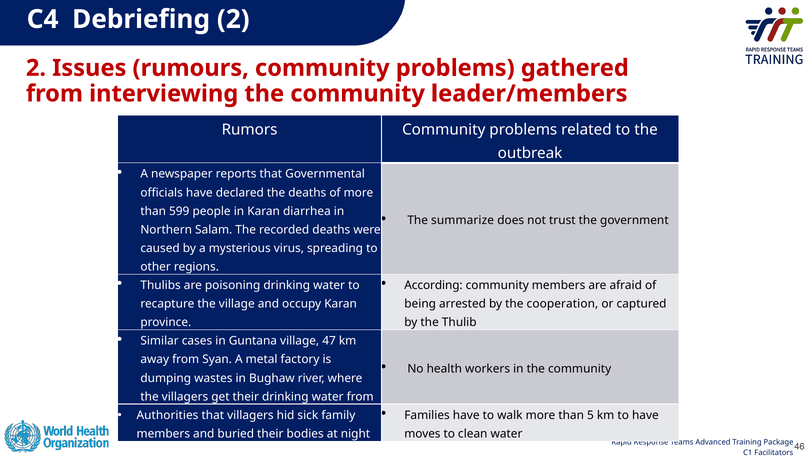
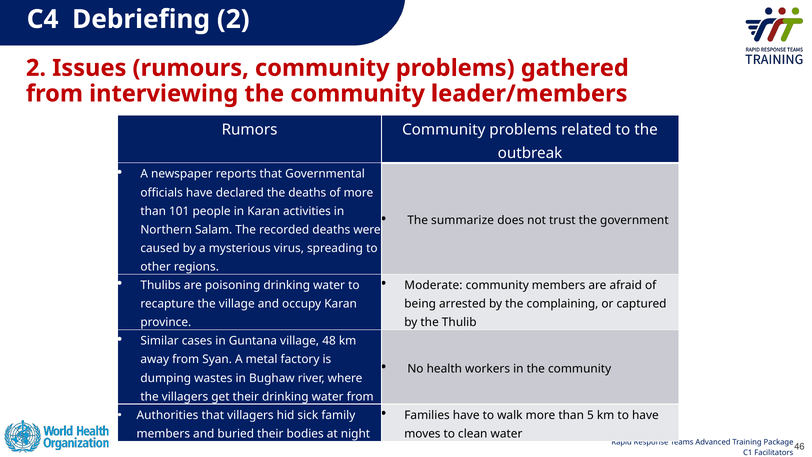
599: 599 -> 101
diarrhea: diarrhea -> activities
According: According -> Moderate
cooperation: cooperation -> complaining
47: 47 -> 48
